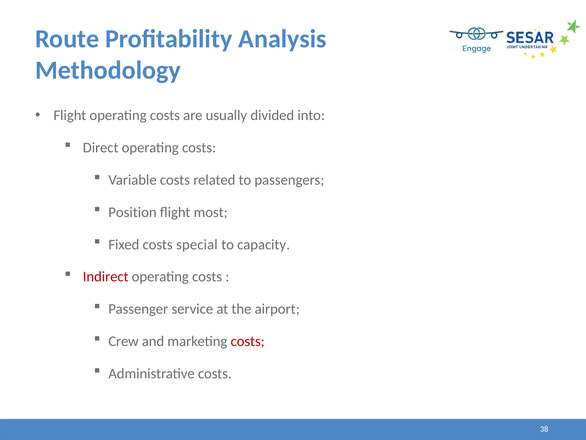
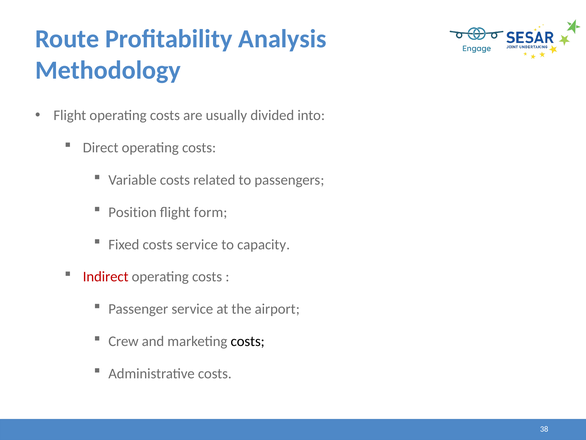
most: most -> form
costs special: special -> service
costs at (248, 341) colour: red -> black
